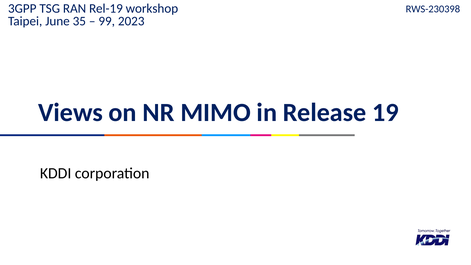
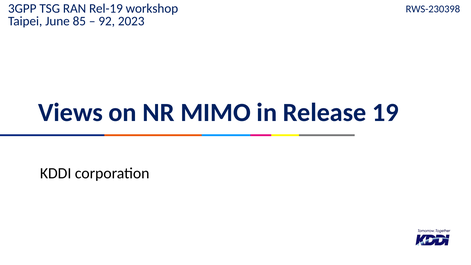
35: 35 -> 85
99: 99 -> 92
